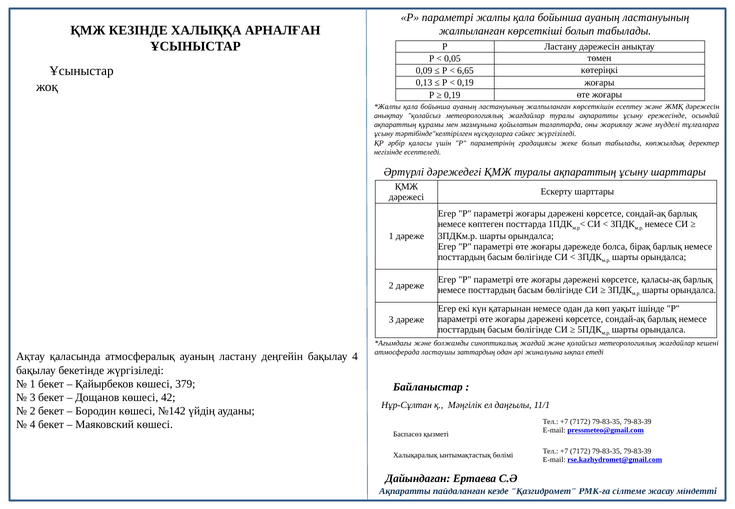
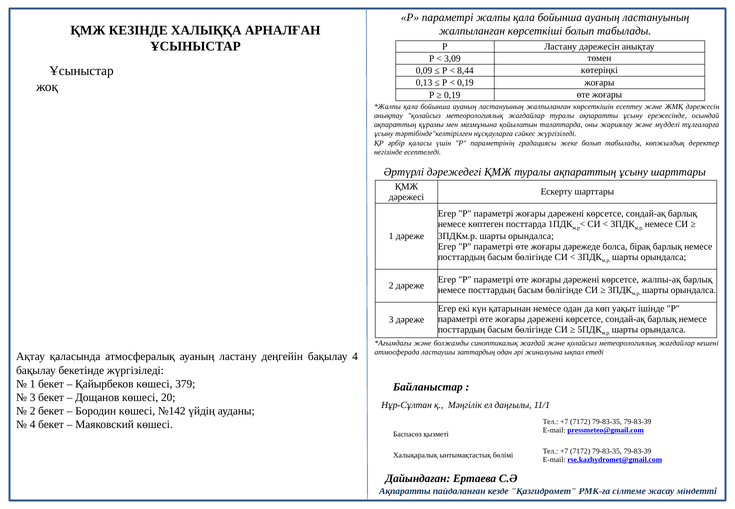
0,05: 0,05 -> 3,09
6,65: 6,65 -> 8,44
қаласы-ақ: қаласы-ақ -> жалпы-ақ
42: 42 -> 20
